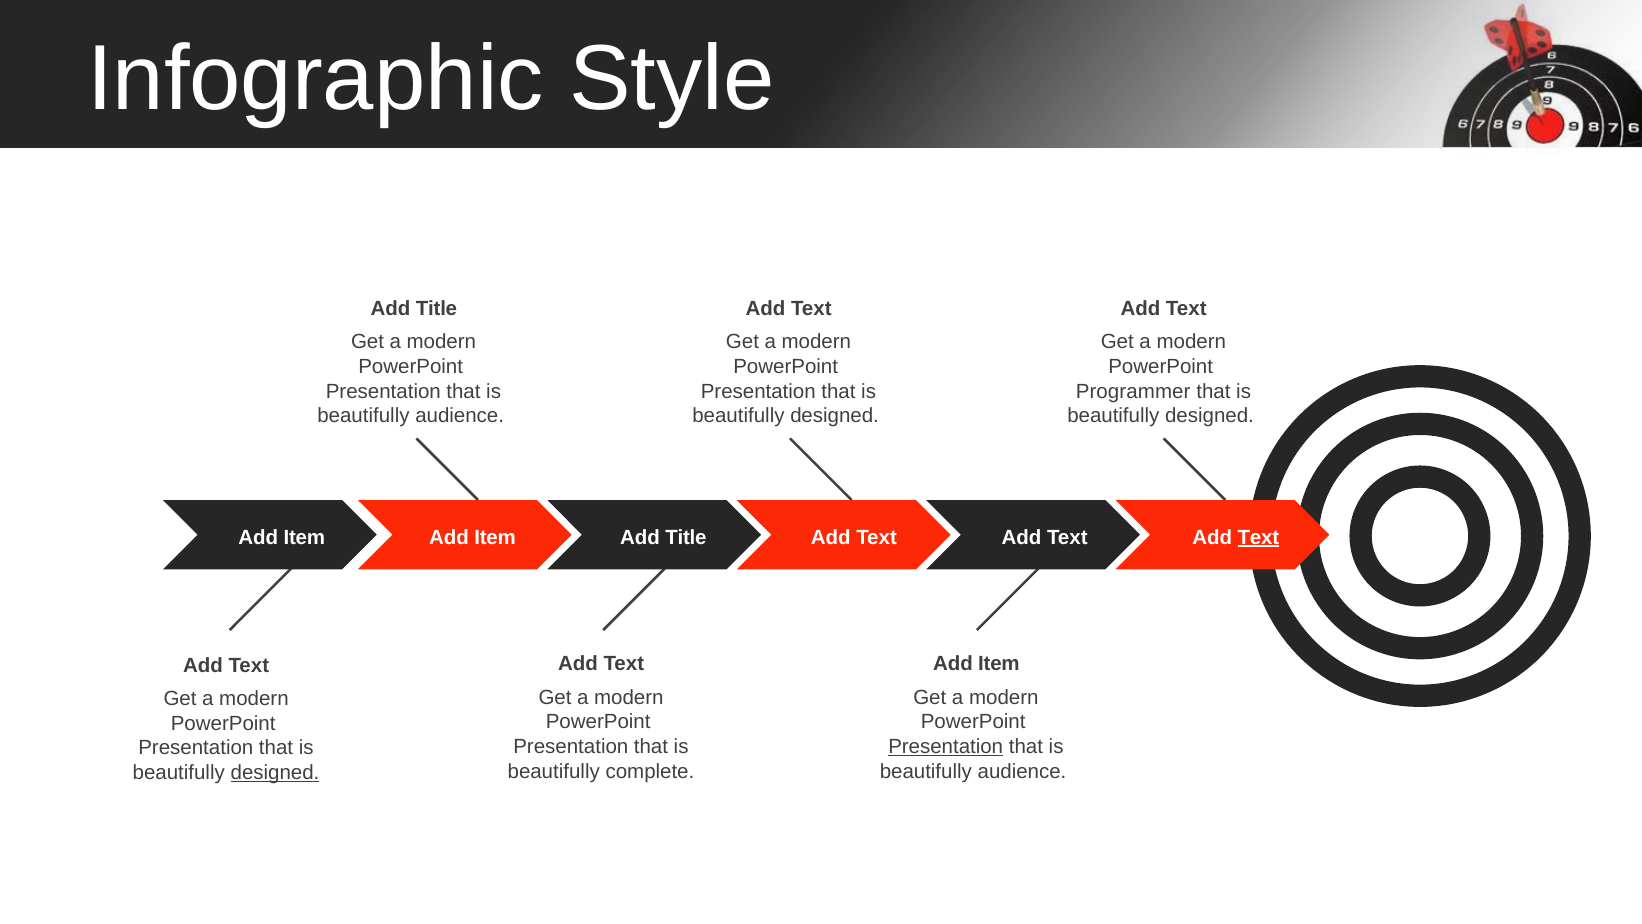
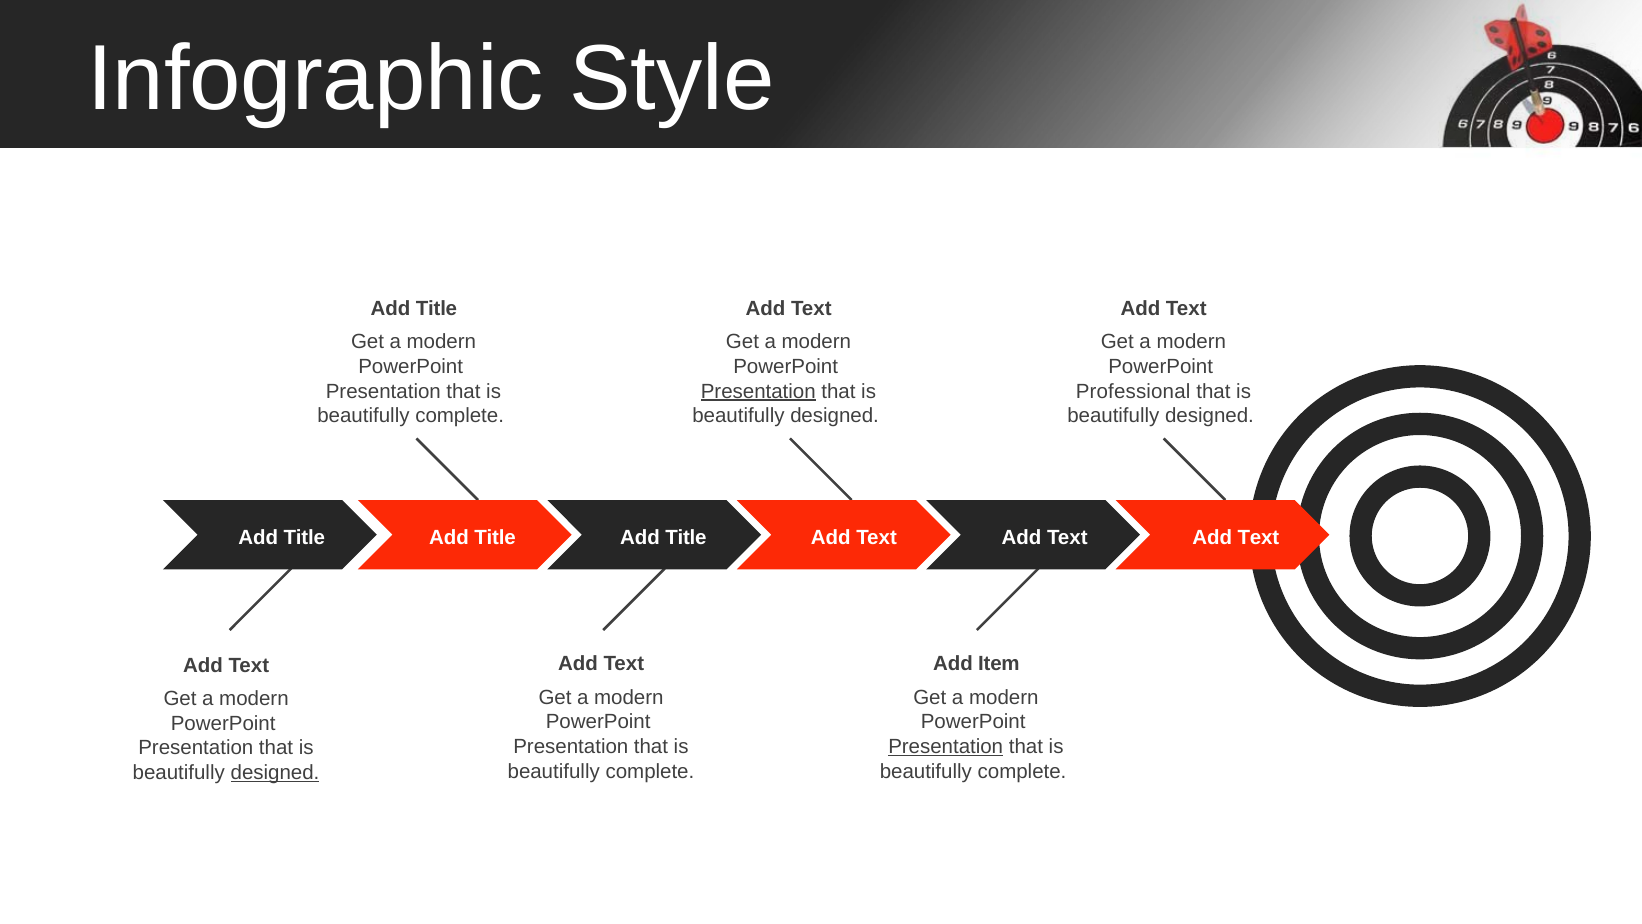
Presentation at (758, 391) underline: none -> present
Programmer: Programmer -> Professional
audience at (460, 416): audience -> complete
Item at (304, 537): Item -> Title
Item at (495, 537): Item -> Title
Text at (1258, 537) underline: present -> none
audience at (1022, 771): audience -> complete
